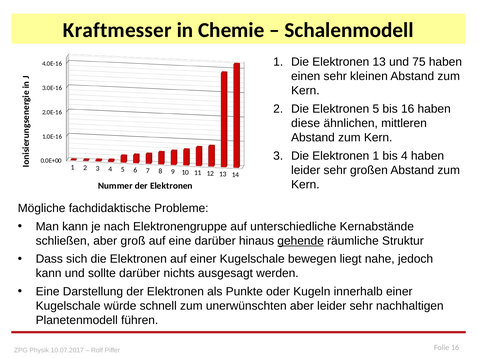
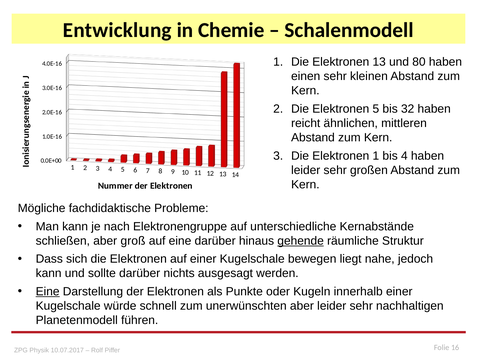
Kraftmesser: Kraftmesser -> Entwicklung
75: 75 -> 80
bis 16: 16 -> 32
diese: diese -> reicht
Eine at (48, 291) underline: none -> present
